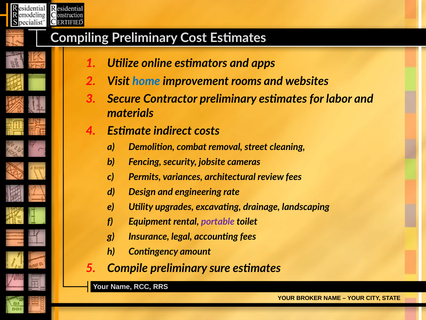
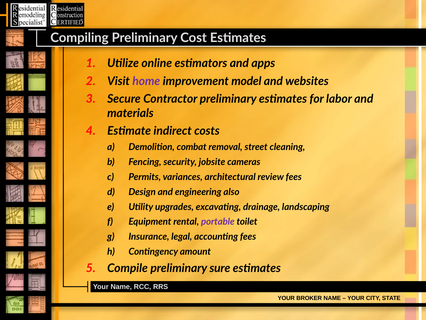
home colour: blue -> purple
rooms: rooms -> model
rate: rate -> also
